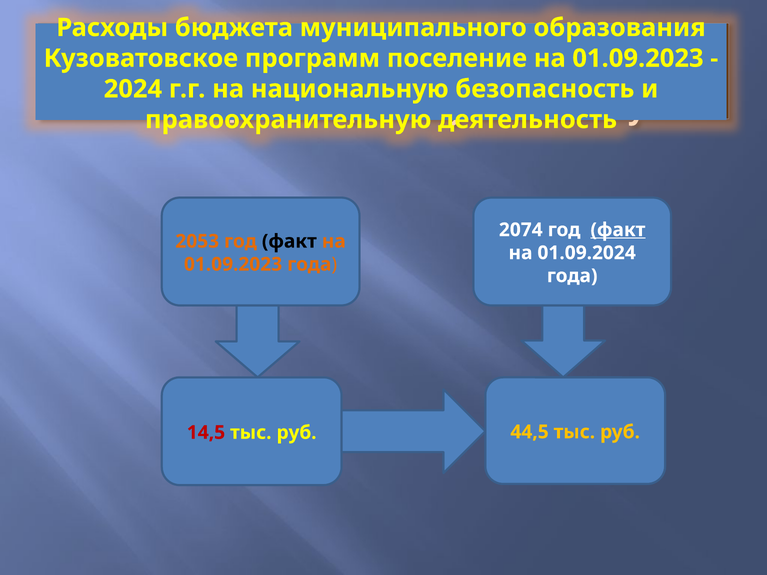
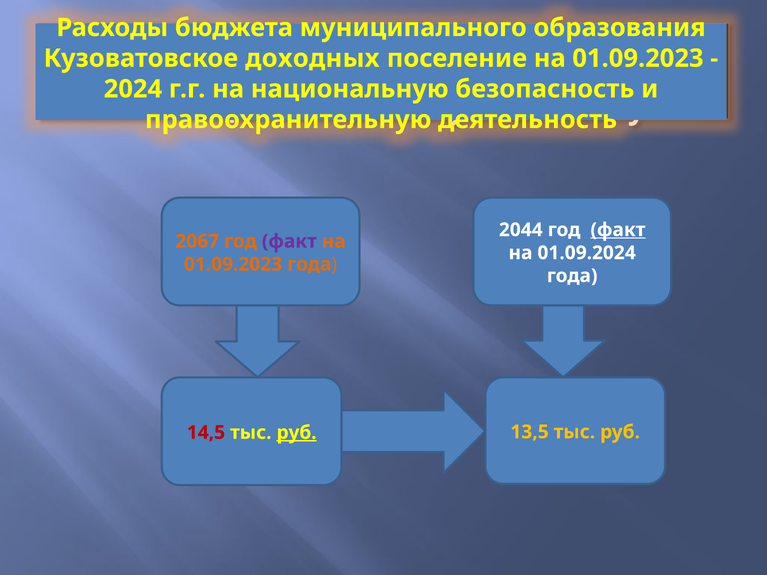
программ: программ -> доходных
2074: 2074 -> 2044
2053: 2053 -> 2067
факт at (289, 241) colour: black -> purple
44,5: 44,5 -> 13,5
руб at (297, 433) underline: none -> present
